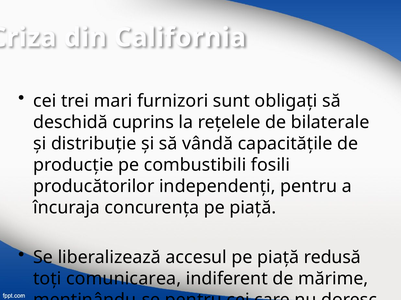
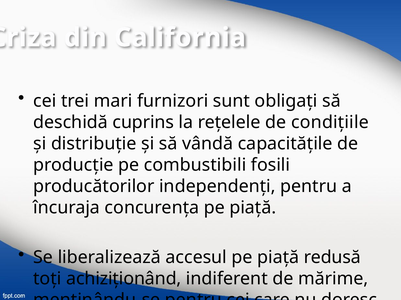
bilaterale: bilaterale -> condiţiile
comunicarea: comunicarea -> achiziţionând
